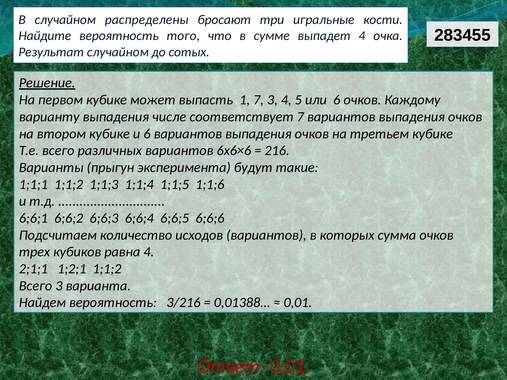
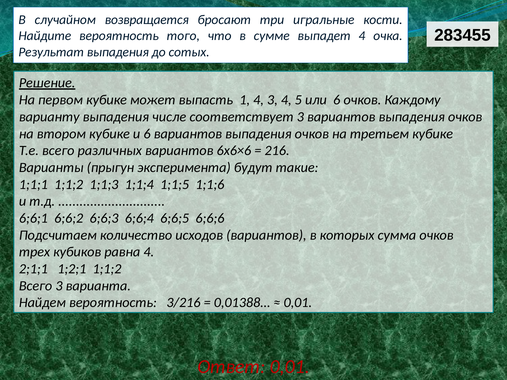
распределены: распределены -> возвращается
Результат случайном: случайном -> выпадения
1 7: 7 -> 4
соответствует 7: 7 -> 3
